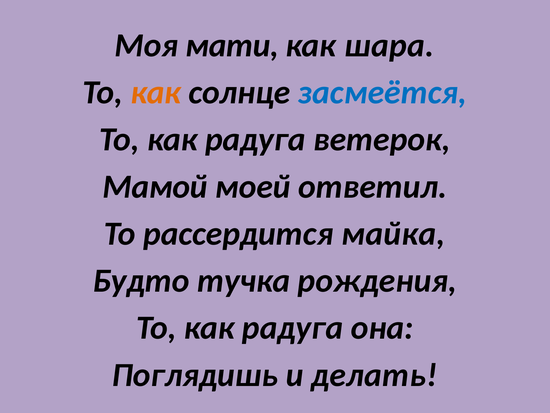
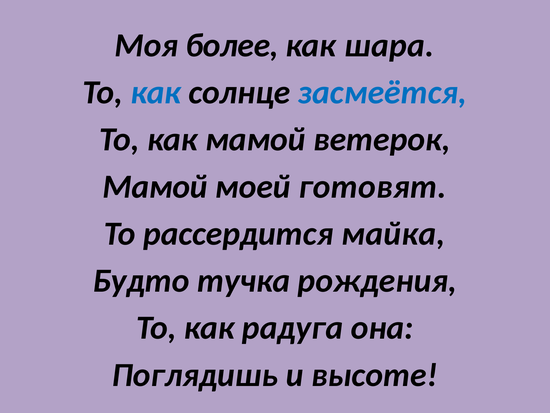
мати: мати -> более
как at (156, 92) colour: orange -> blue
радуга at (255, 139): радуга -> мамой
ответил: ответил -> готовят
делать: делать -> высоте
